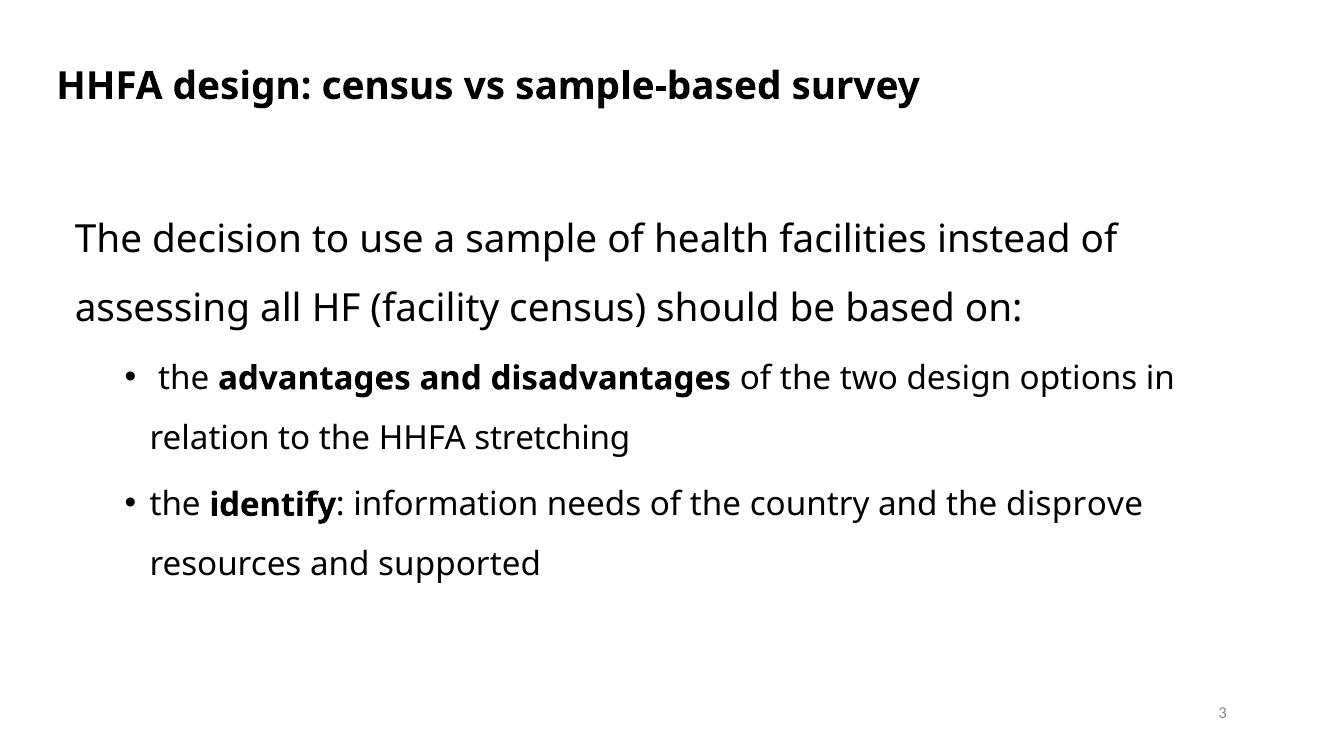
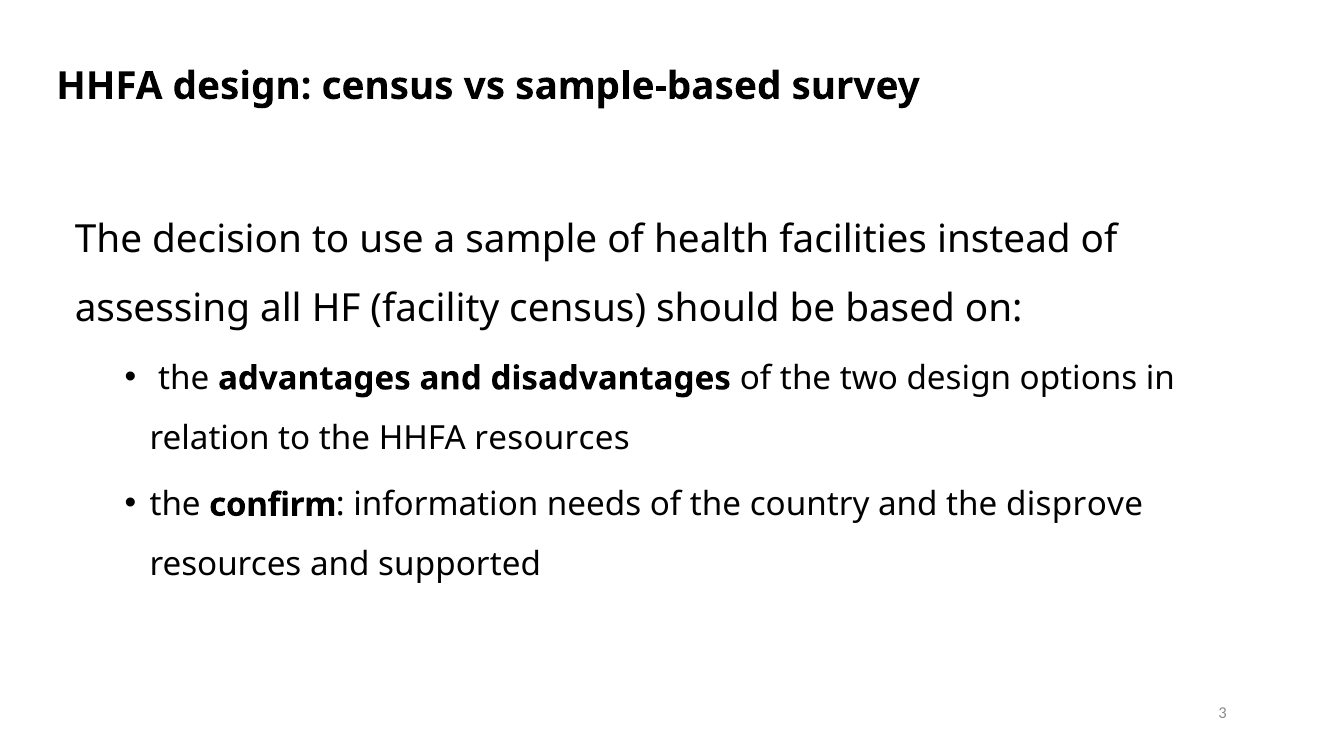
HHFA stretching: stretching -> resources
identify: identify -> confirm
